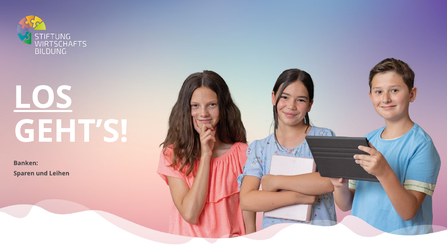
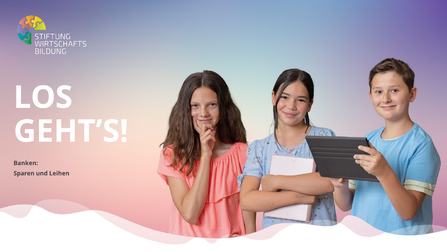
LOS underline: present -> none
